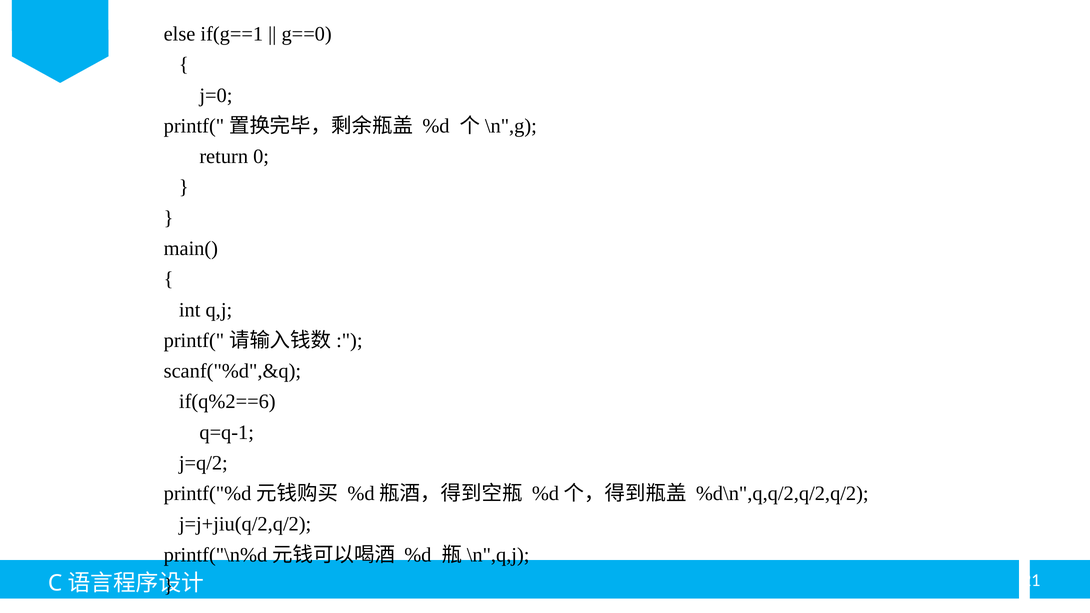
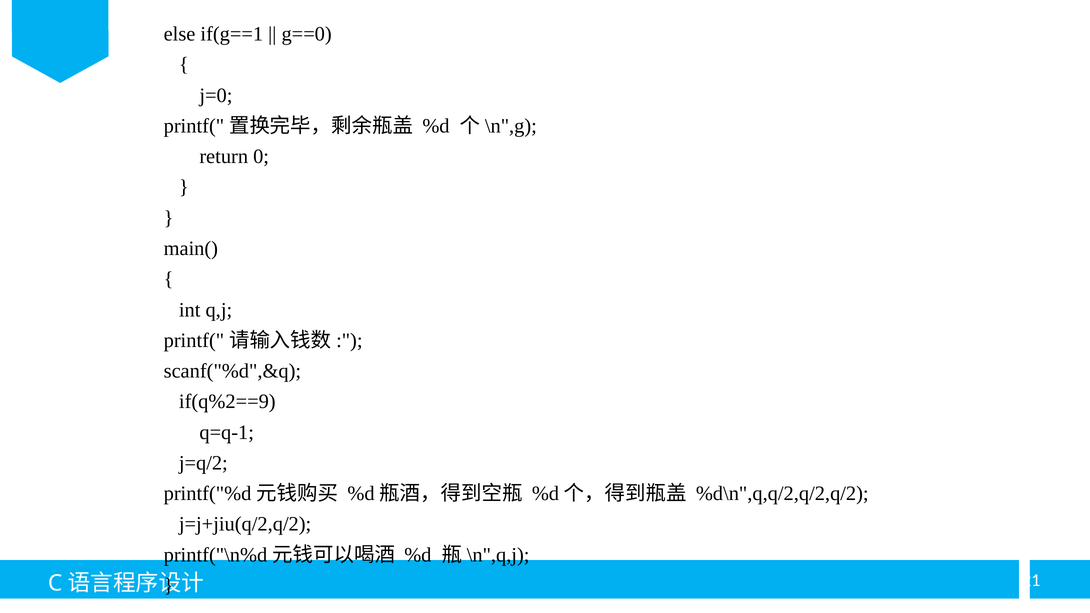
if(q%2==6: if(q%2==6 -> if(q%2==9
